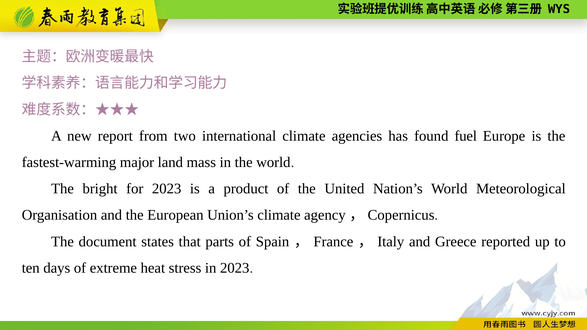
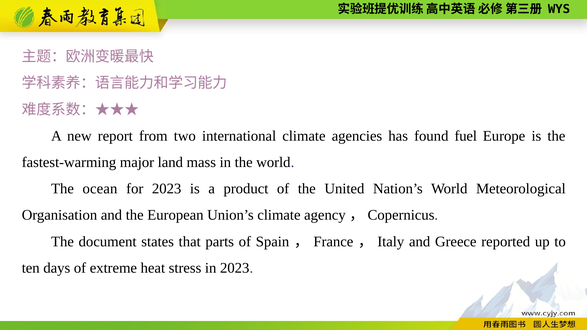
bright: bright -> ocean
